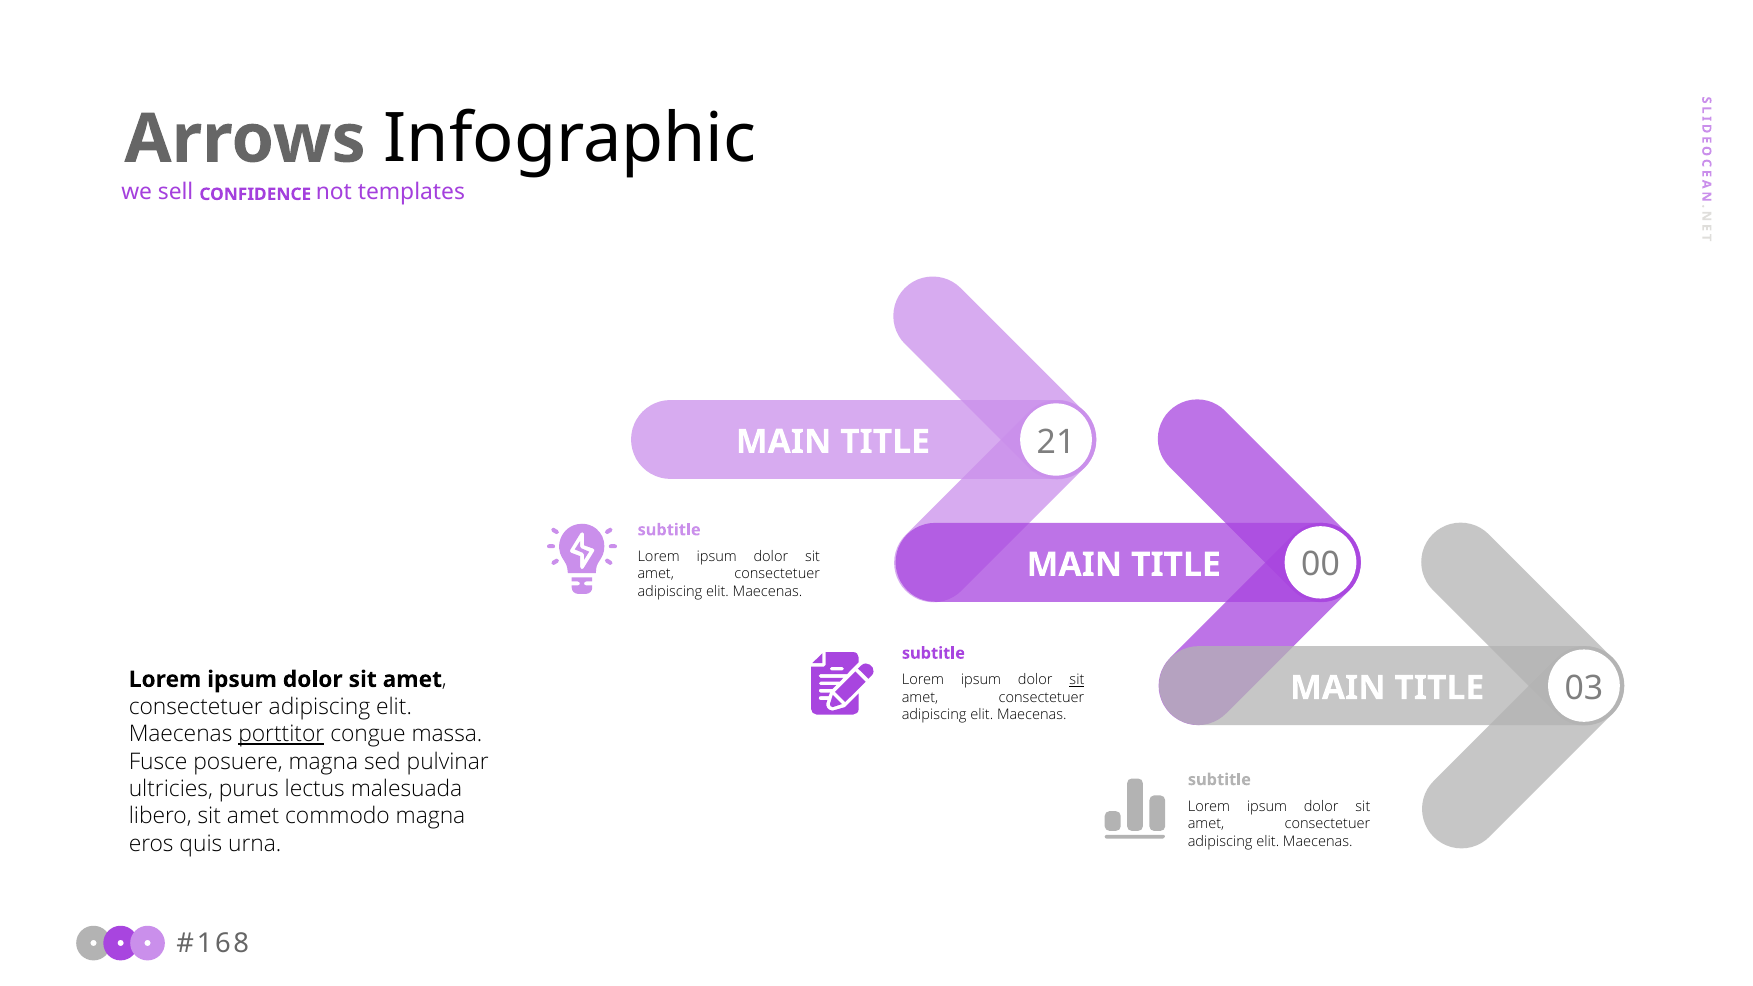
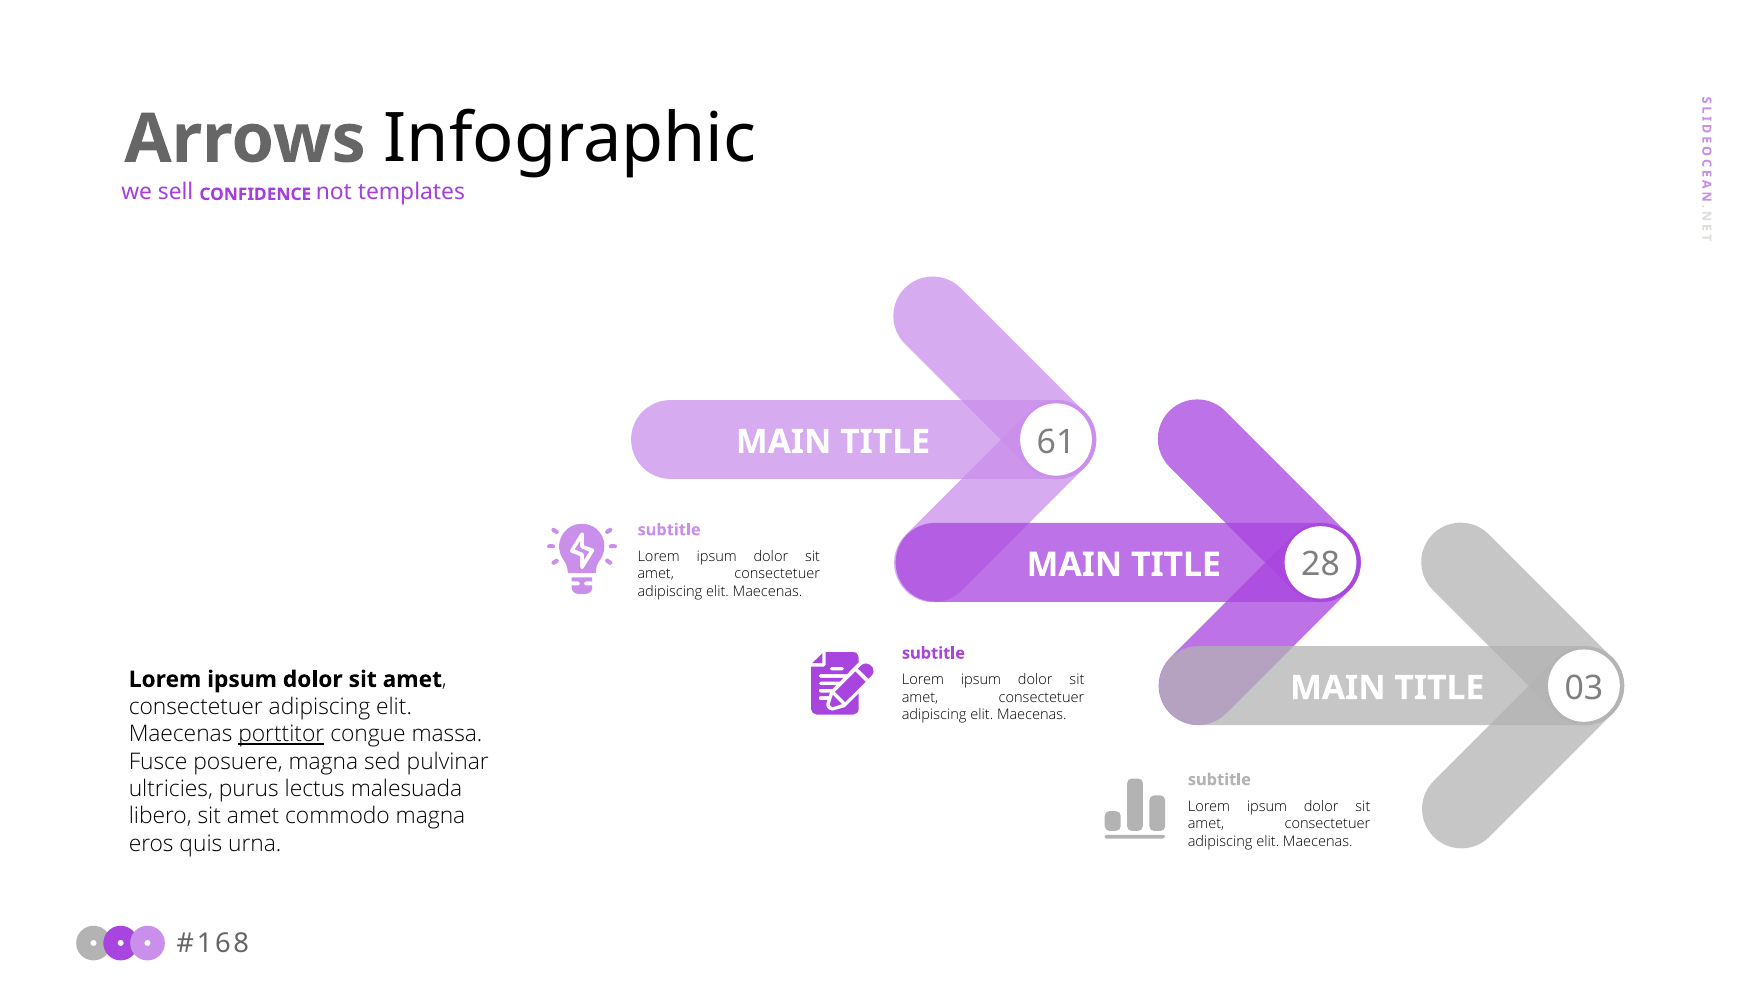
21: 21 -> 61
00: 00 -> 28
sit at (1077, 680) underline: present -> none
